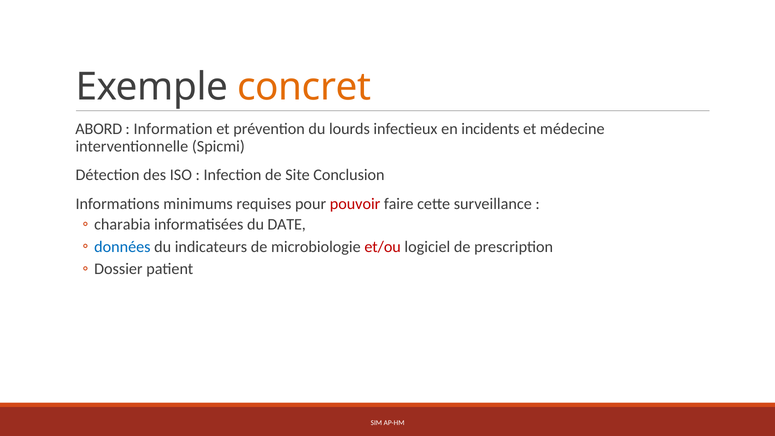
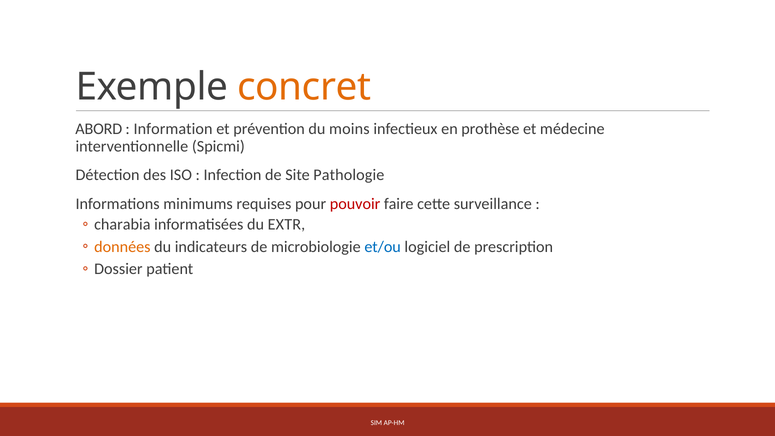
lourds: lourds -> moins
incidents: incidents -> prothèse
Conclusion: Conclusion -> Pathologie
DATE: DATE -> EXTR
données colour: blue -> orange
et/ou colour: red -> blue
